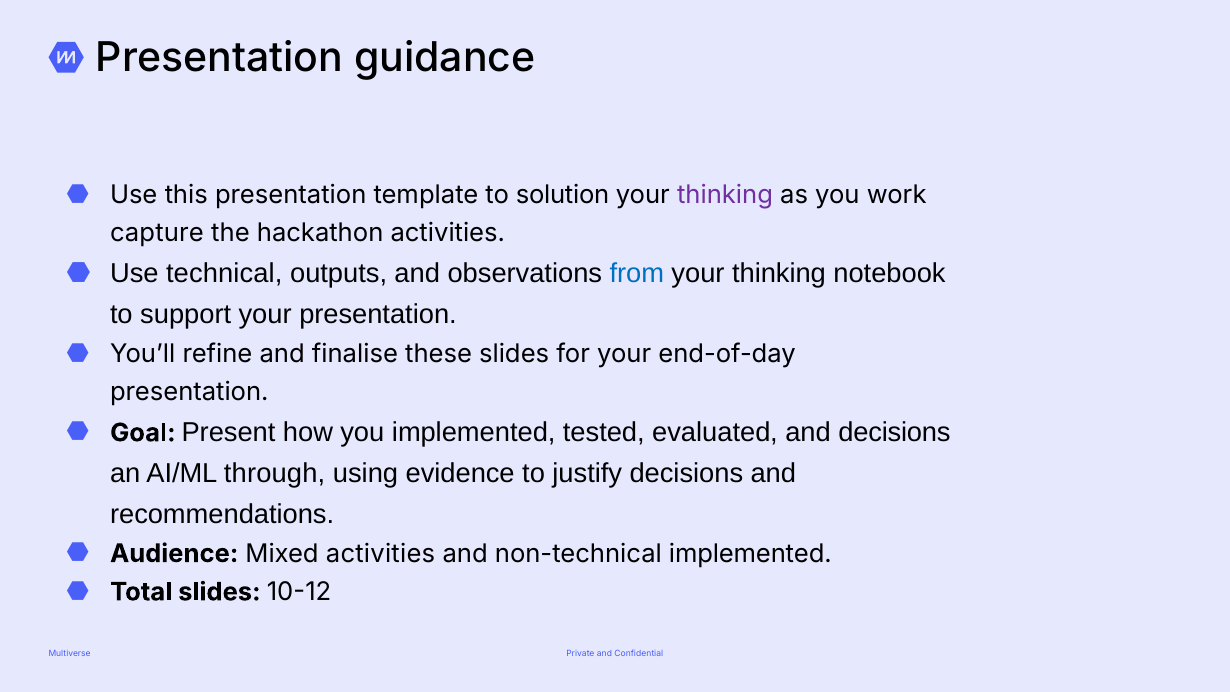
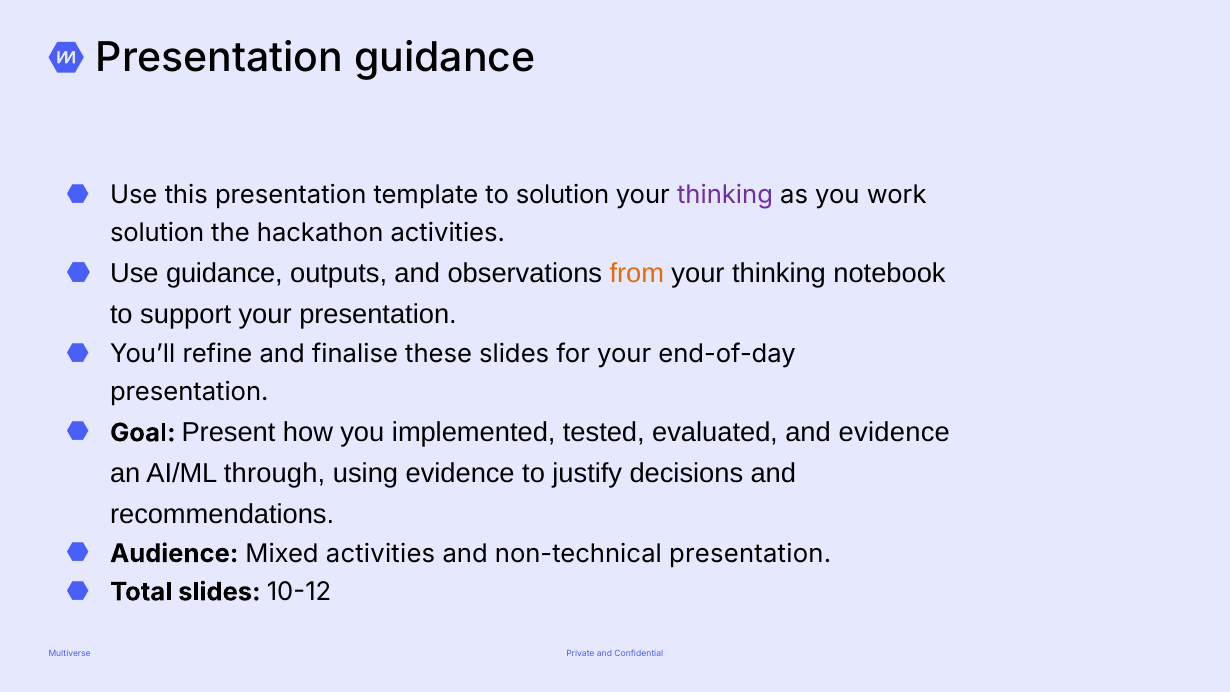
capture at (157, 233): capture -> solution
Use technical: technical -> guidance
from colour: blue -> orange
and decisions: decisions -> evidence
non-technical implemented: implemented -> presentation
